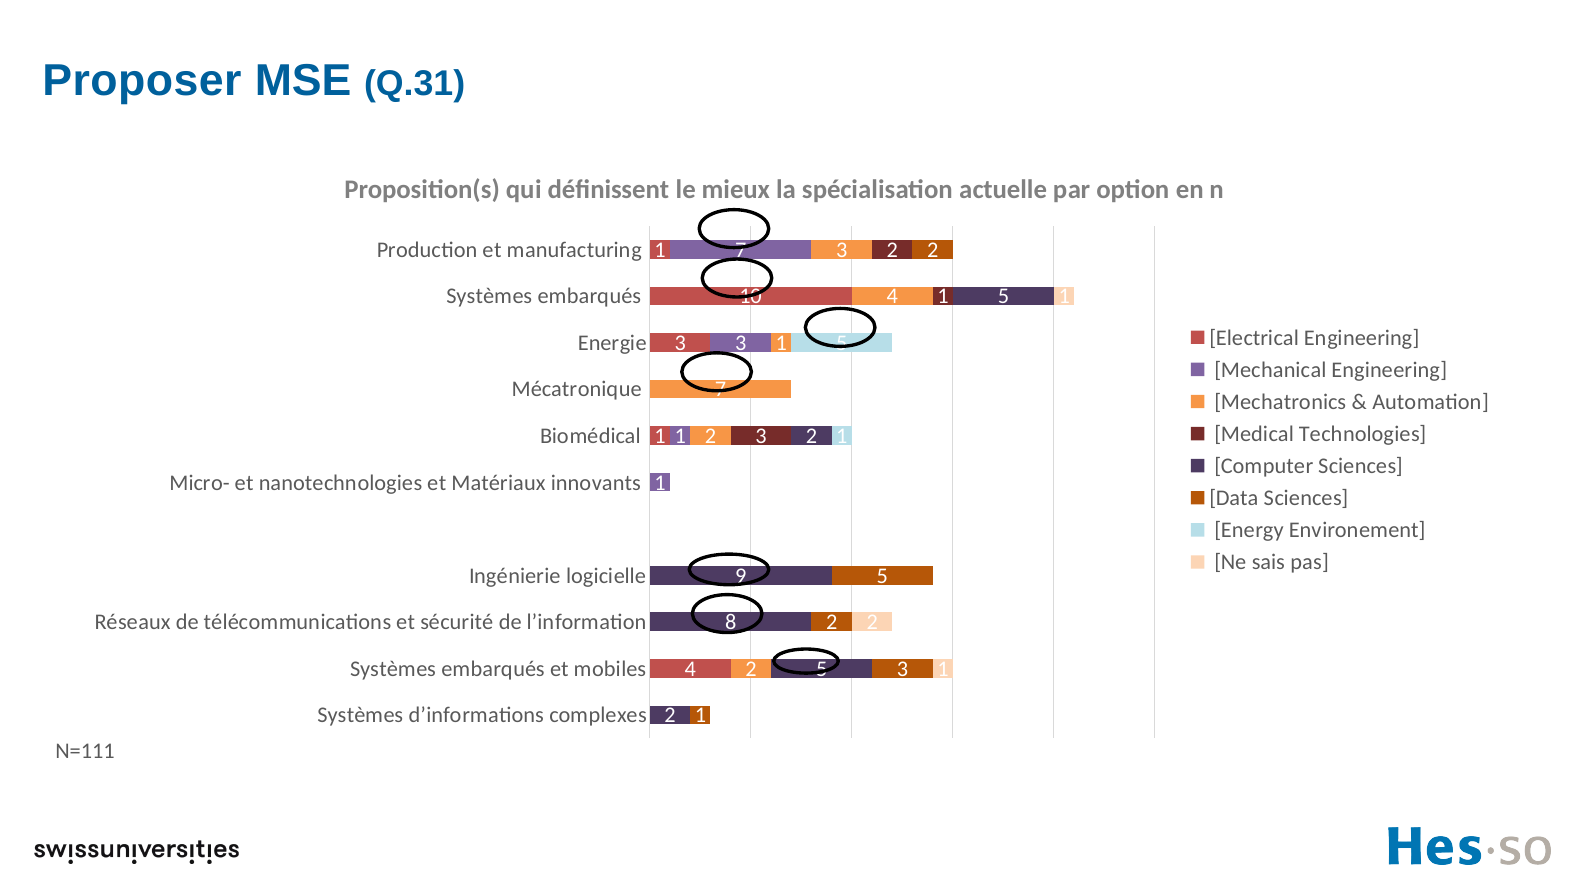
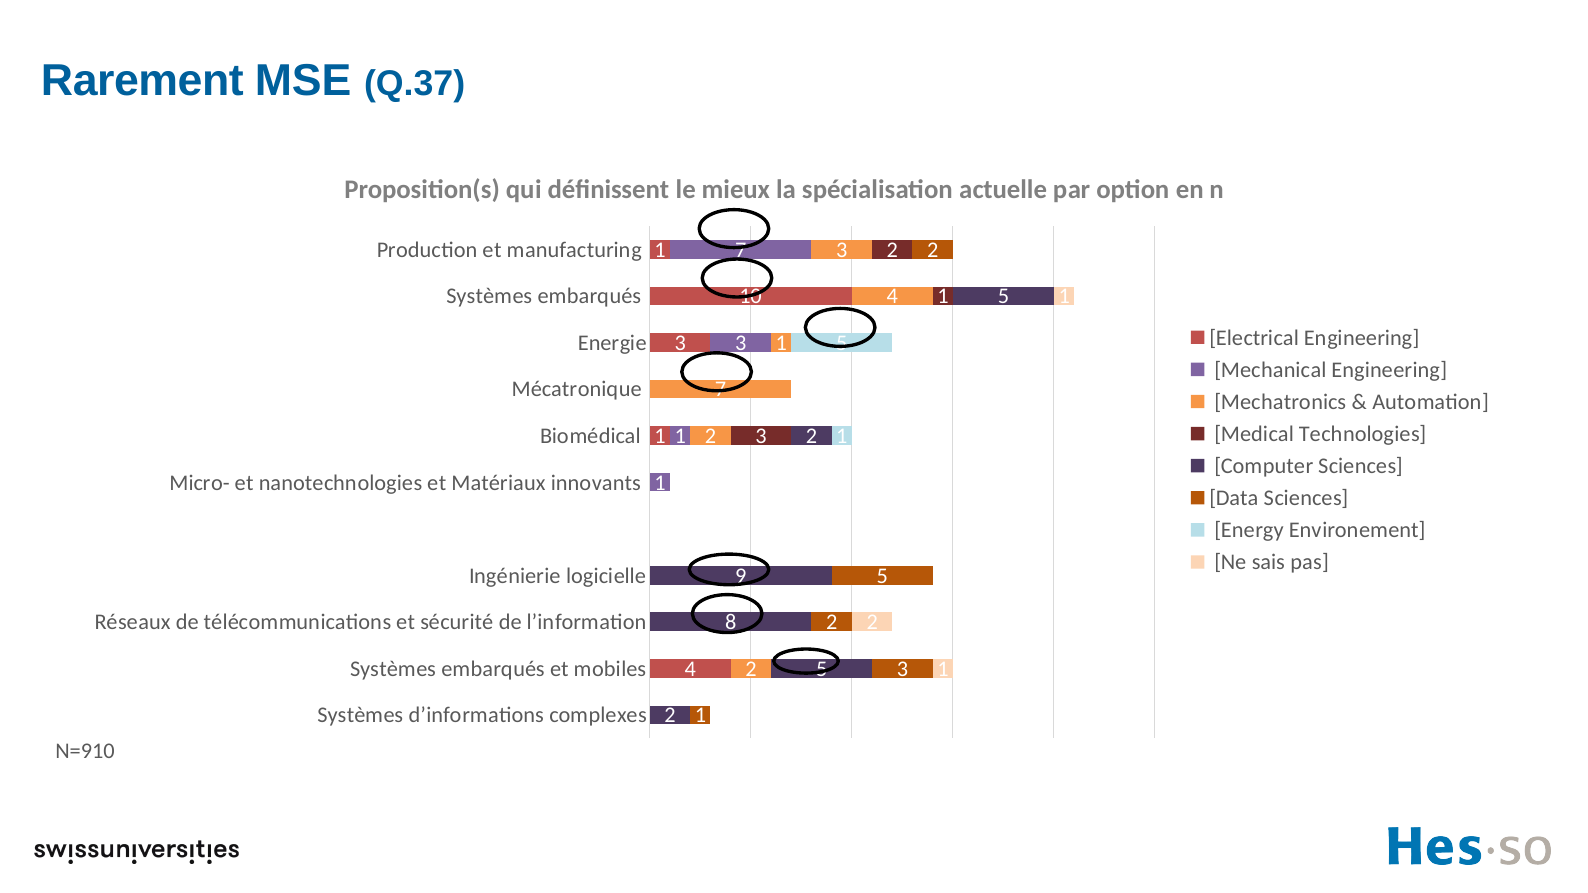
Proposer: Proposer -> Rarement
Q.31: Q.31 -> Q.37
N=111: N=111 -> N=910
